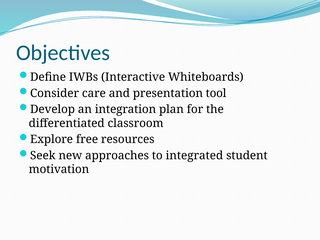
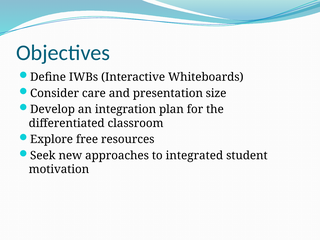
tool: tool -> size
